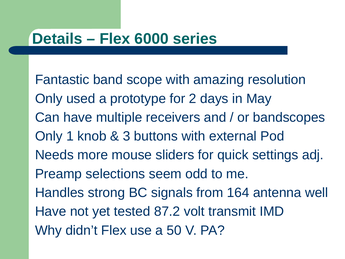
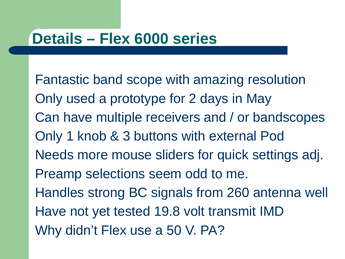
164: 164 -> 260
87.2: 87.2 -> 19.8
